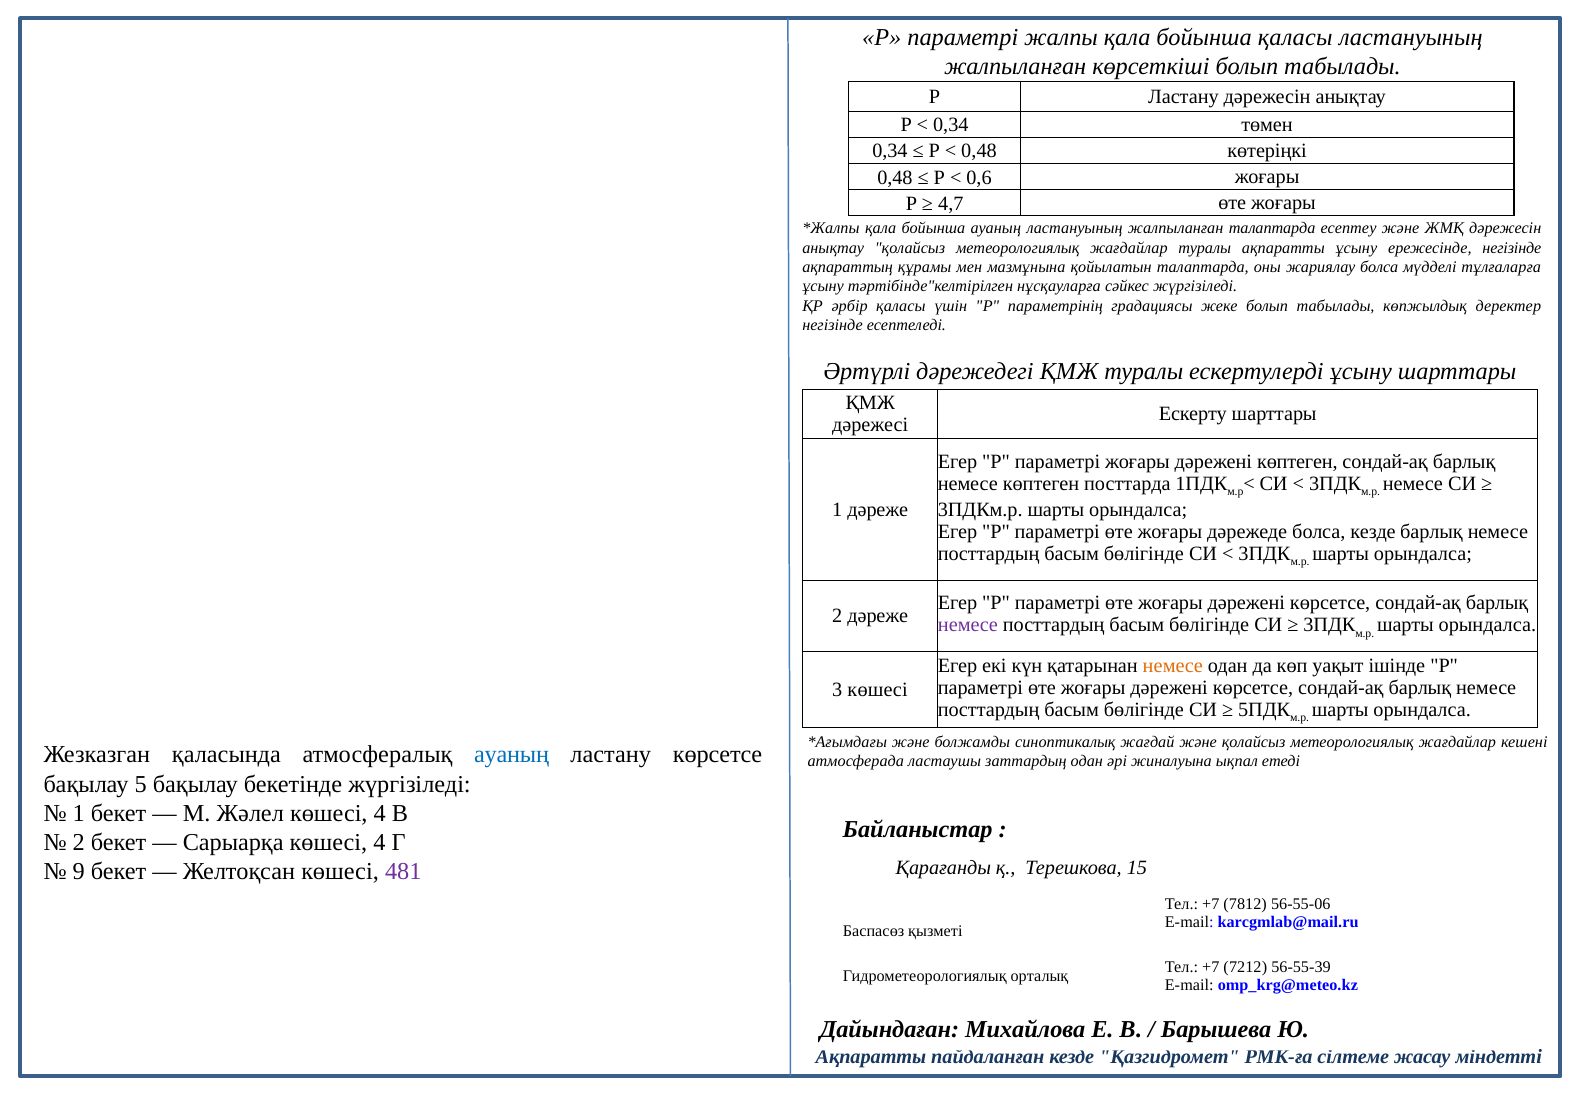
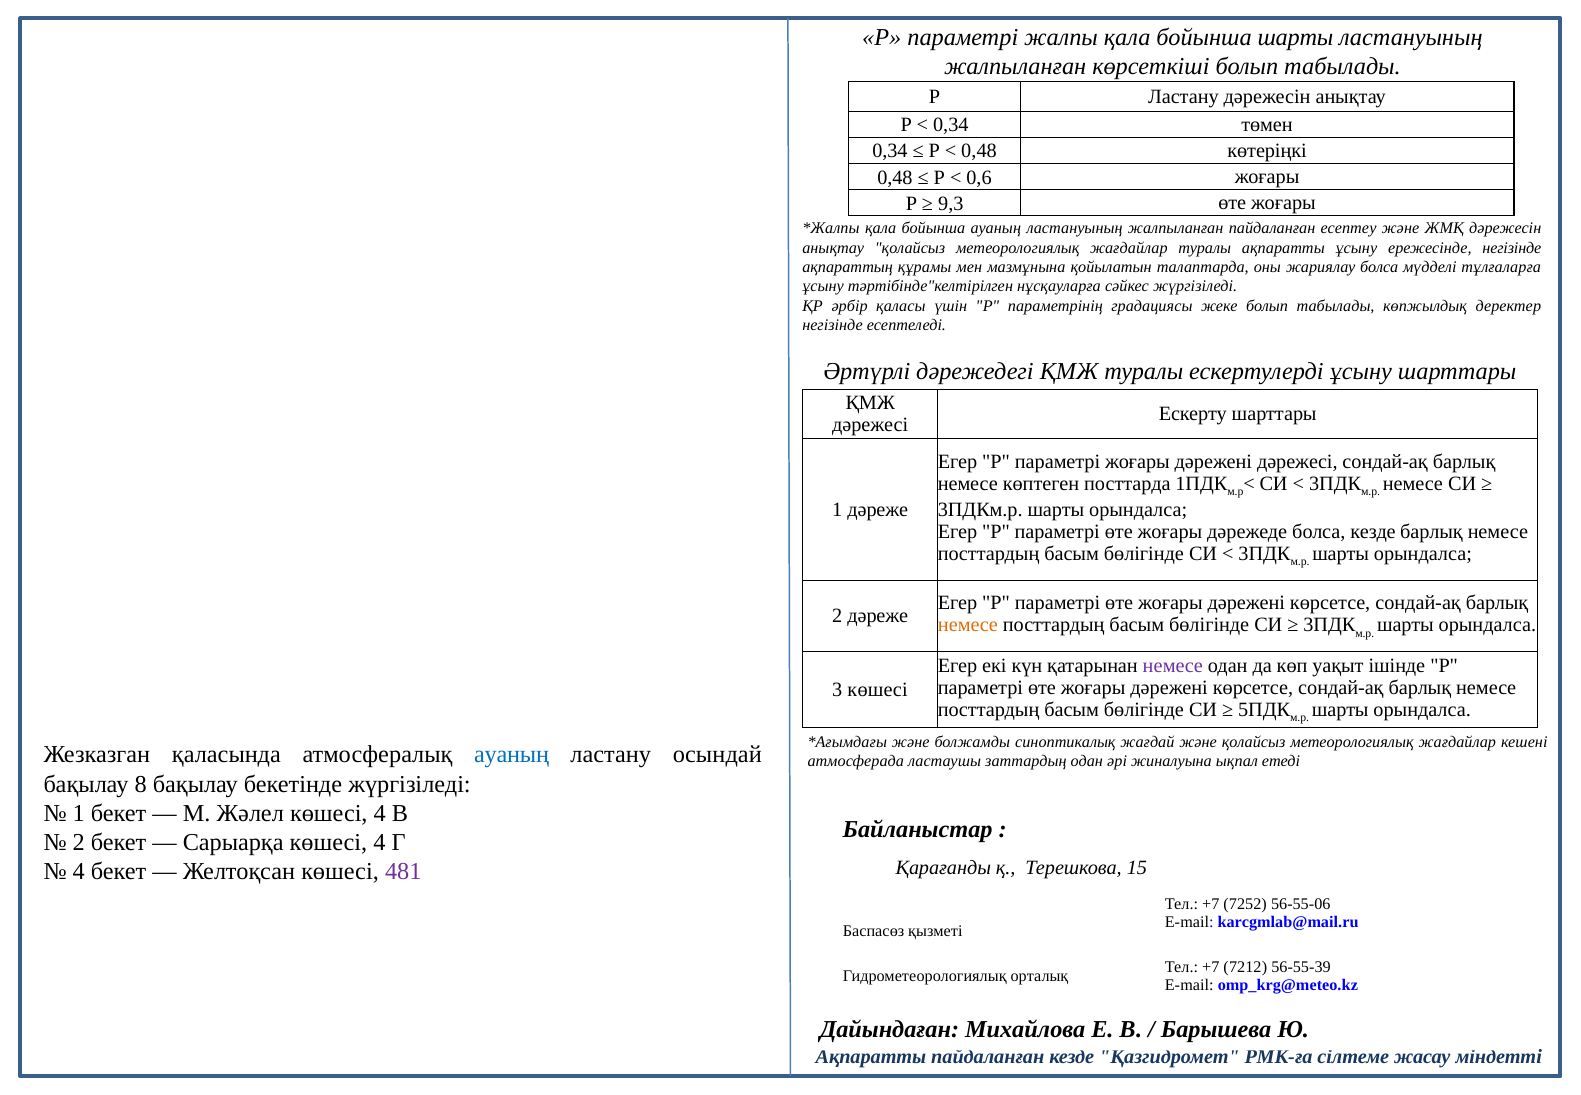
бойынша қаласы: қаласы -> шарты
4,7: 4,7 -> 9,3
жалпыланған талаптарда: талаптарда -> пайдаланған
дәрежені көптеген: көптеген -> дәрежесі
немесе at (968, 625) colour: purple -> orange
немесе at (1173, 665) colour: orange -> purple
ластану көрсетсе: көрсетсе -> осындай
5: 5 -> 8
9 at (79, 871): 9 -> 4
7812: 7812 -> 7252
